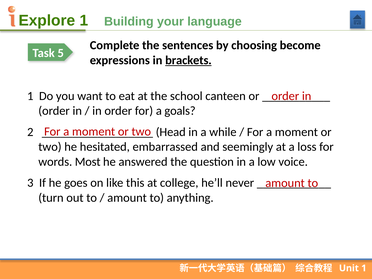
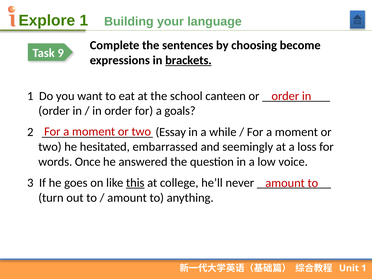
5: 5 -> 9
Head: Head -> Essay
Most: Most -> Once
this underline: none -> present
